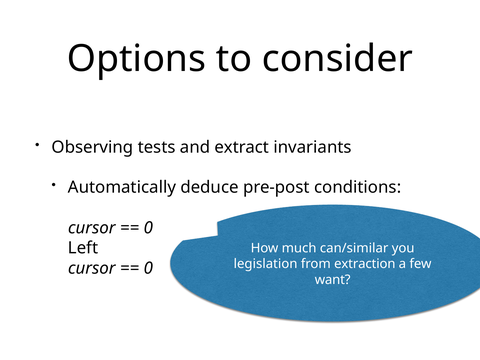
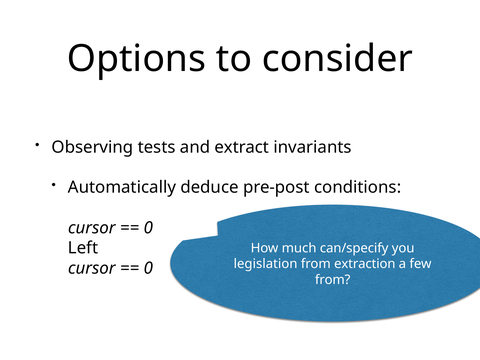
can/similar: can/similar -> can/specify
want at (333, 280): want -> from
